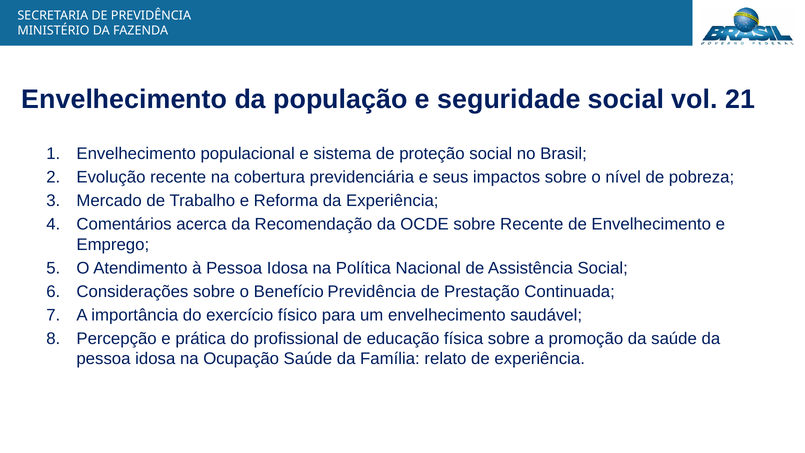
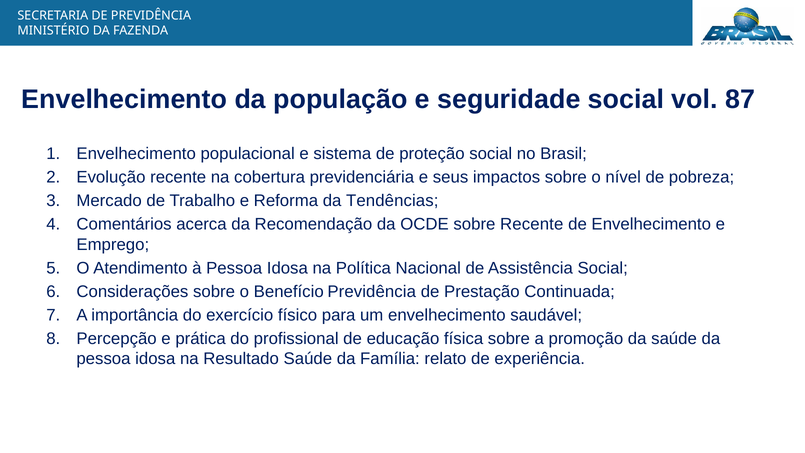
21: 21 -> 87
da Experiência: Experiência -> Tendências
Ocupação: Ocupação -> Resultado
